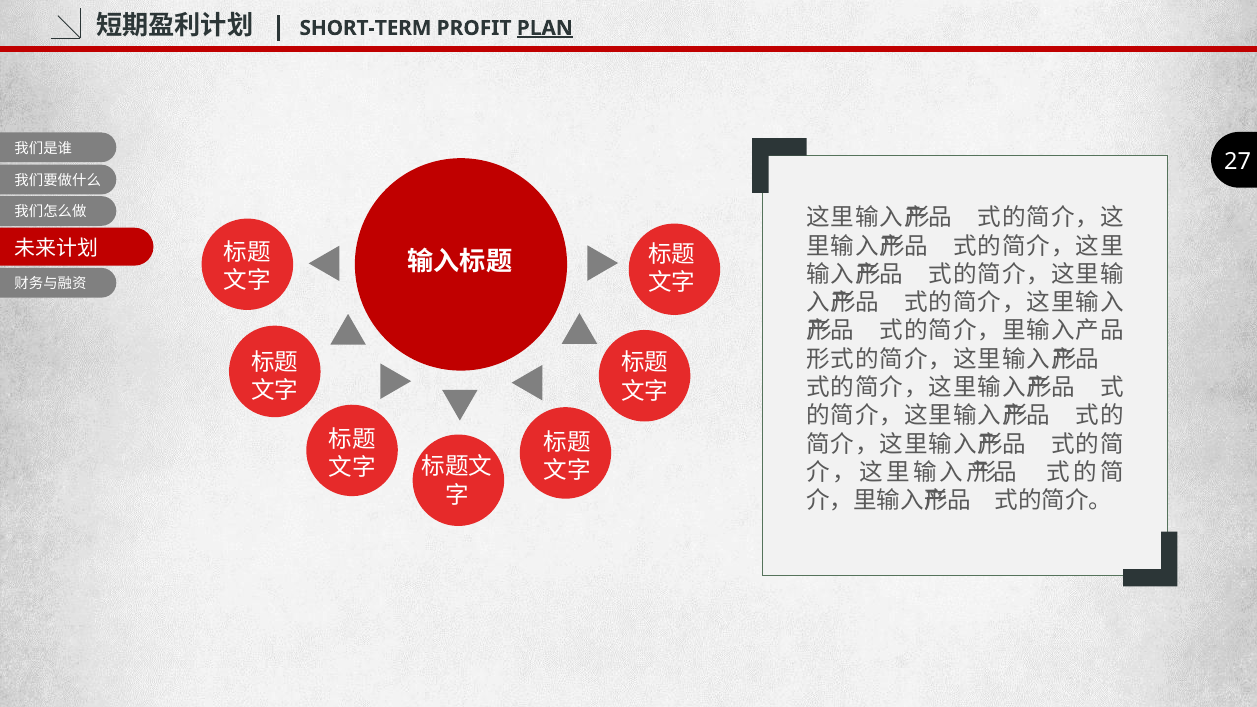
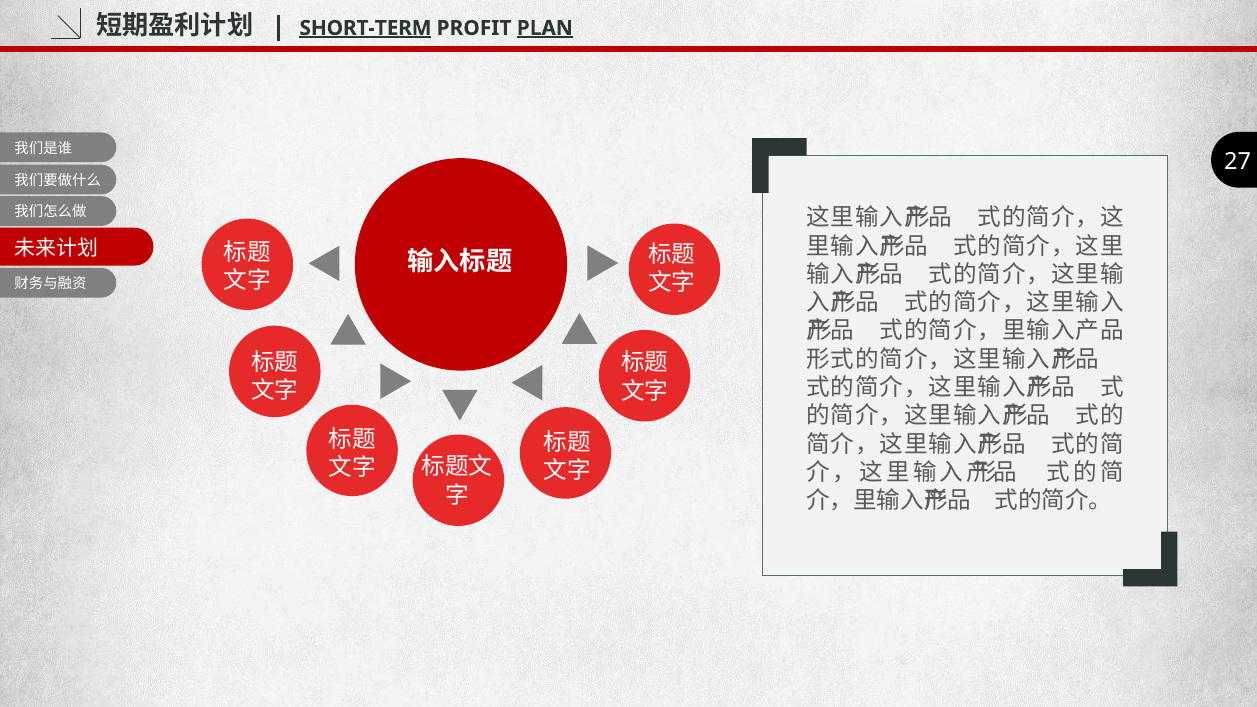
SHORT-TERM underline: none -> present
